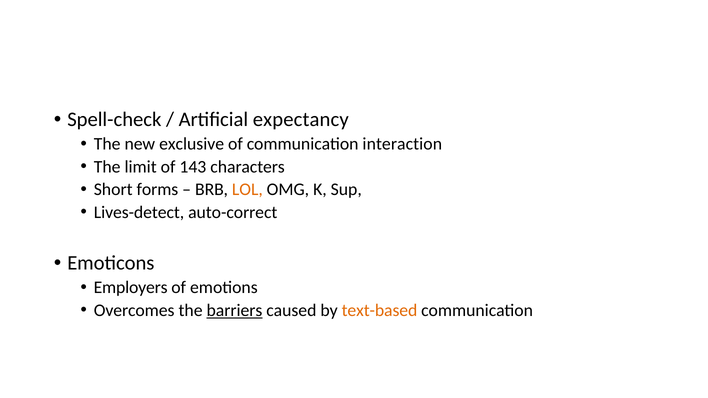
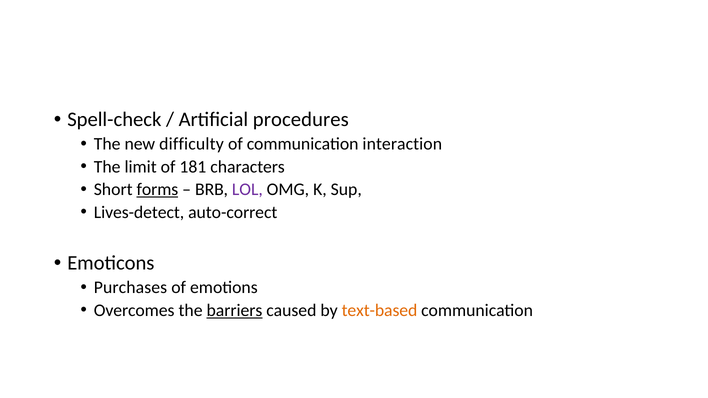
expectancy: expectancy -> procedures
exclusive: exclusive -> difficulty
143: 143 -> 181
forms underline: none -> present
LOL colour: orange -> purple
Employers: Employers -> Purchases
